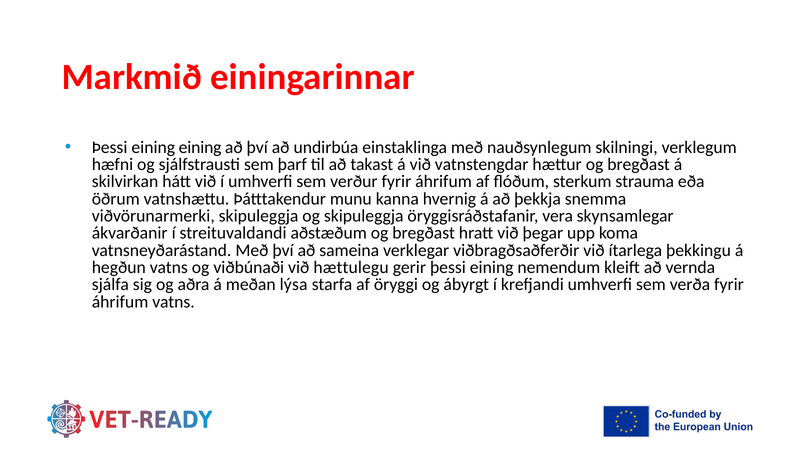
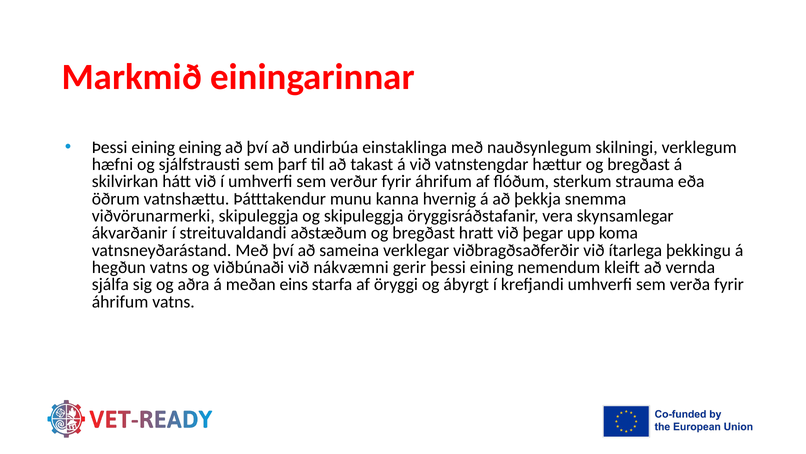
hættulegu: hættulegu -> nákvæmni
lýsa: lýsa -> eins
